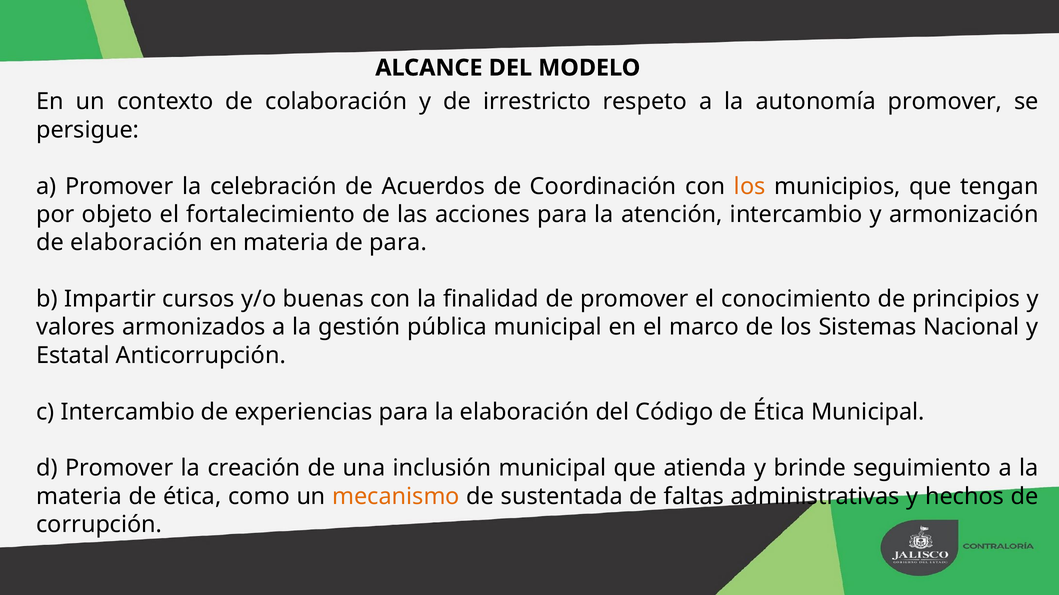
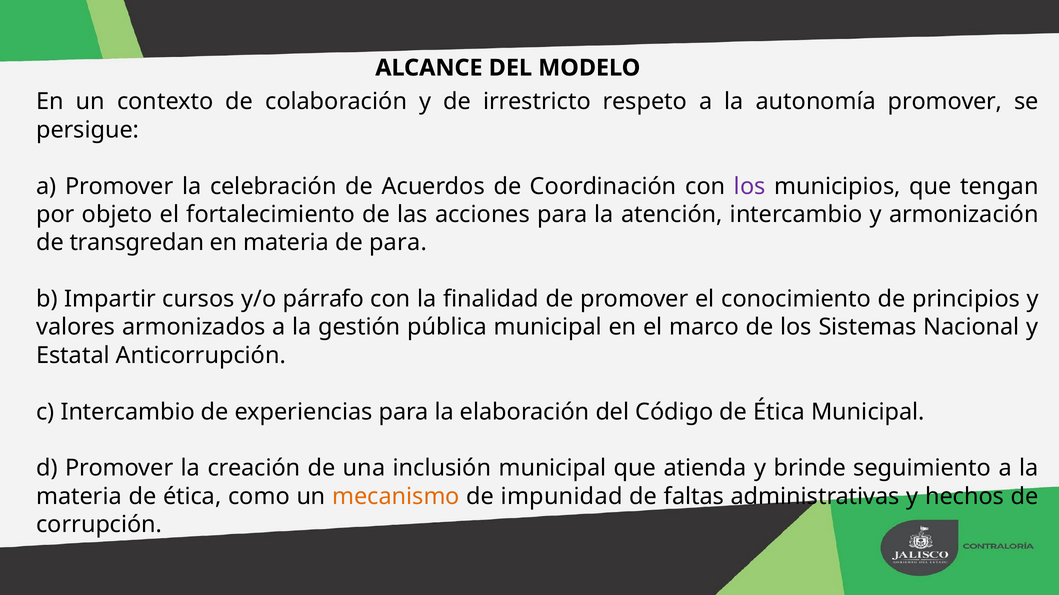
los at (750, 186) colour: orange -> purple
de elaboración: elaboración -> transgredan
buenas: buenas -> párrafo
sustentada: sustentada -> impunidad
